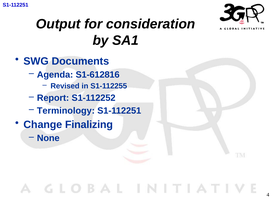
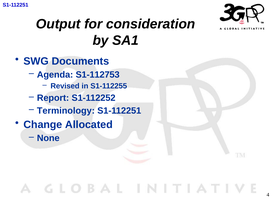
S1-612816: S1-612816 -> S1-112753
Finalizing: Finalizing -> Allocated
